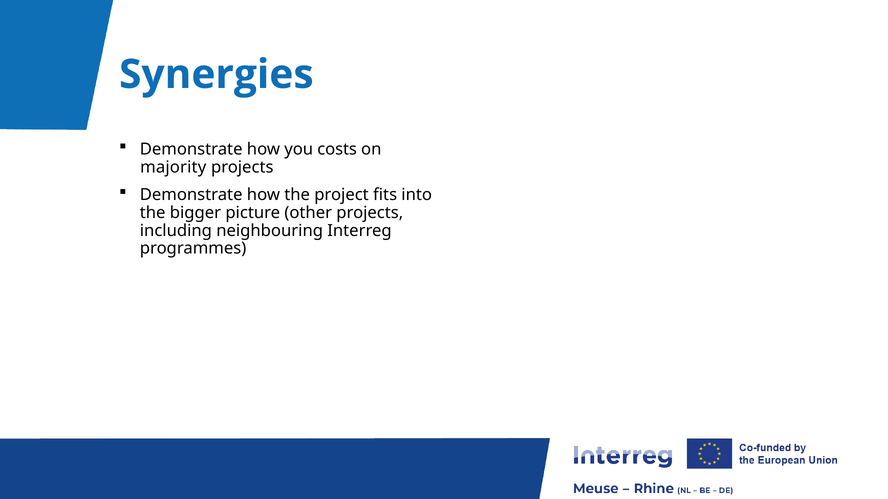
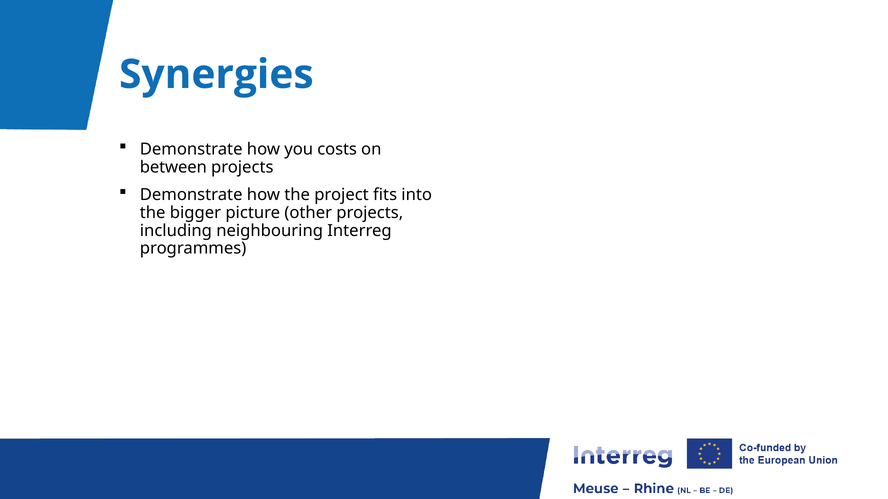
majority: majority -> between
